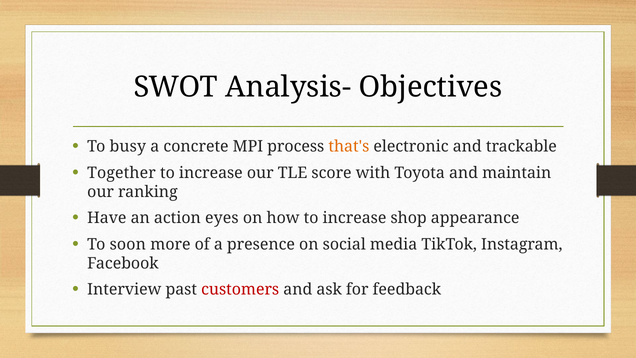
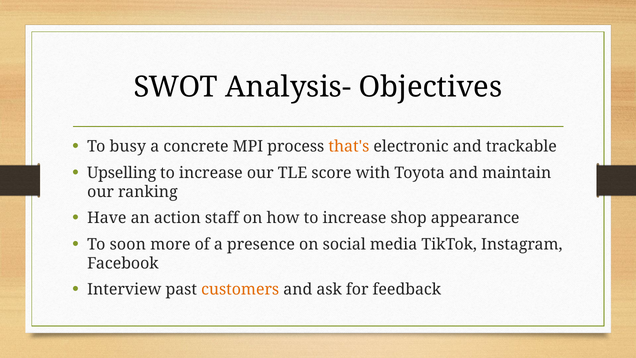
Together: Together -> Upselling
eyes: eyes -> staff
customers colour: red -> orange
